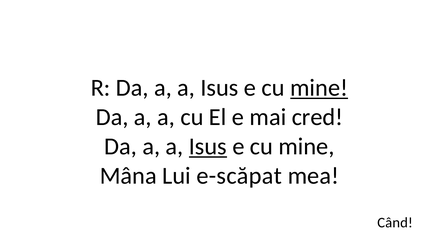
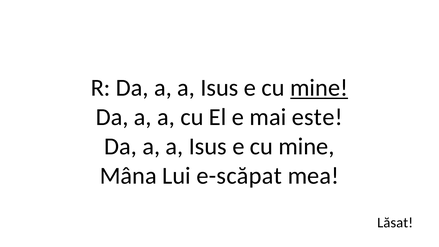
cred: cred -> este
Isus at (208, 146) underline: present -> none
Când: Când -> Lăsat
